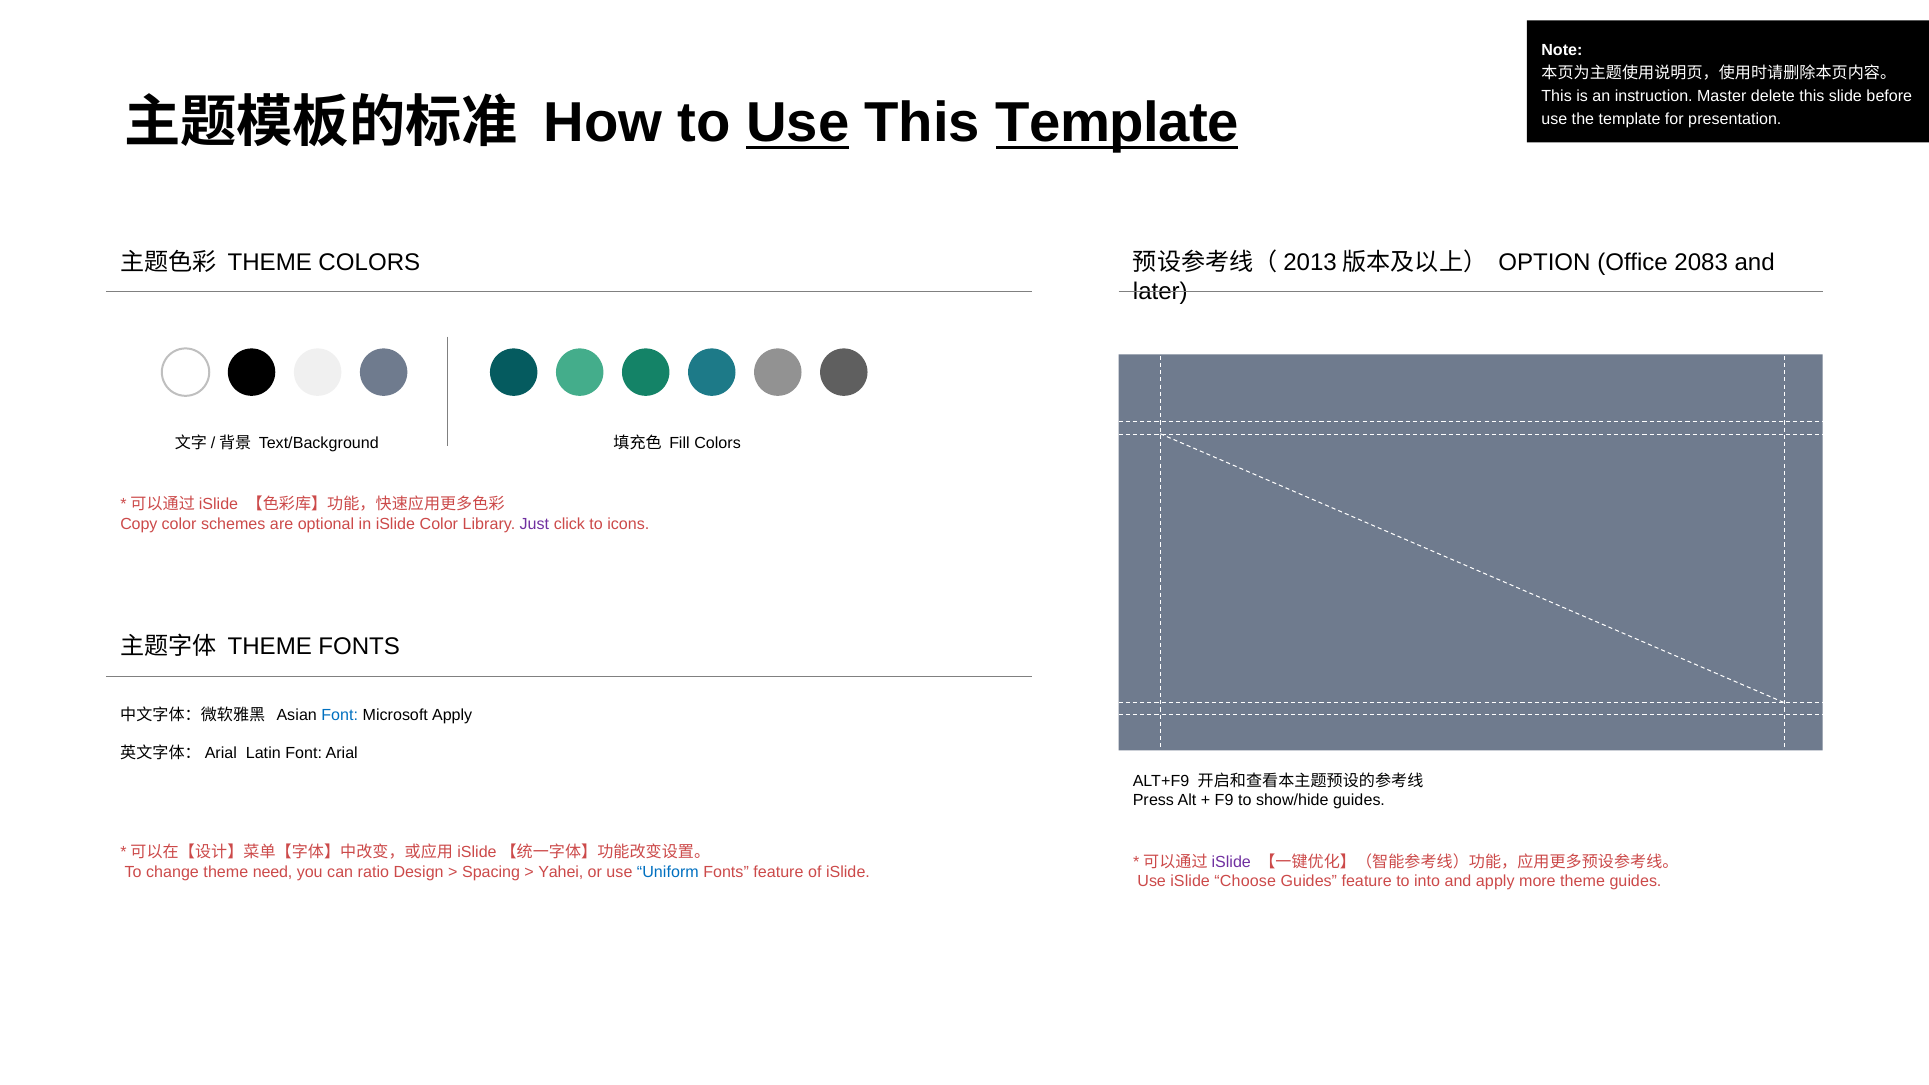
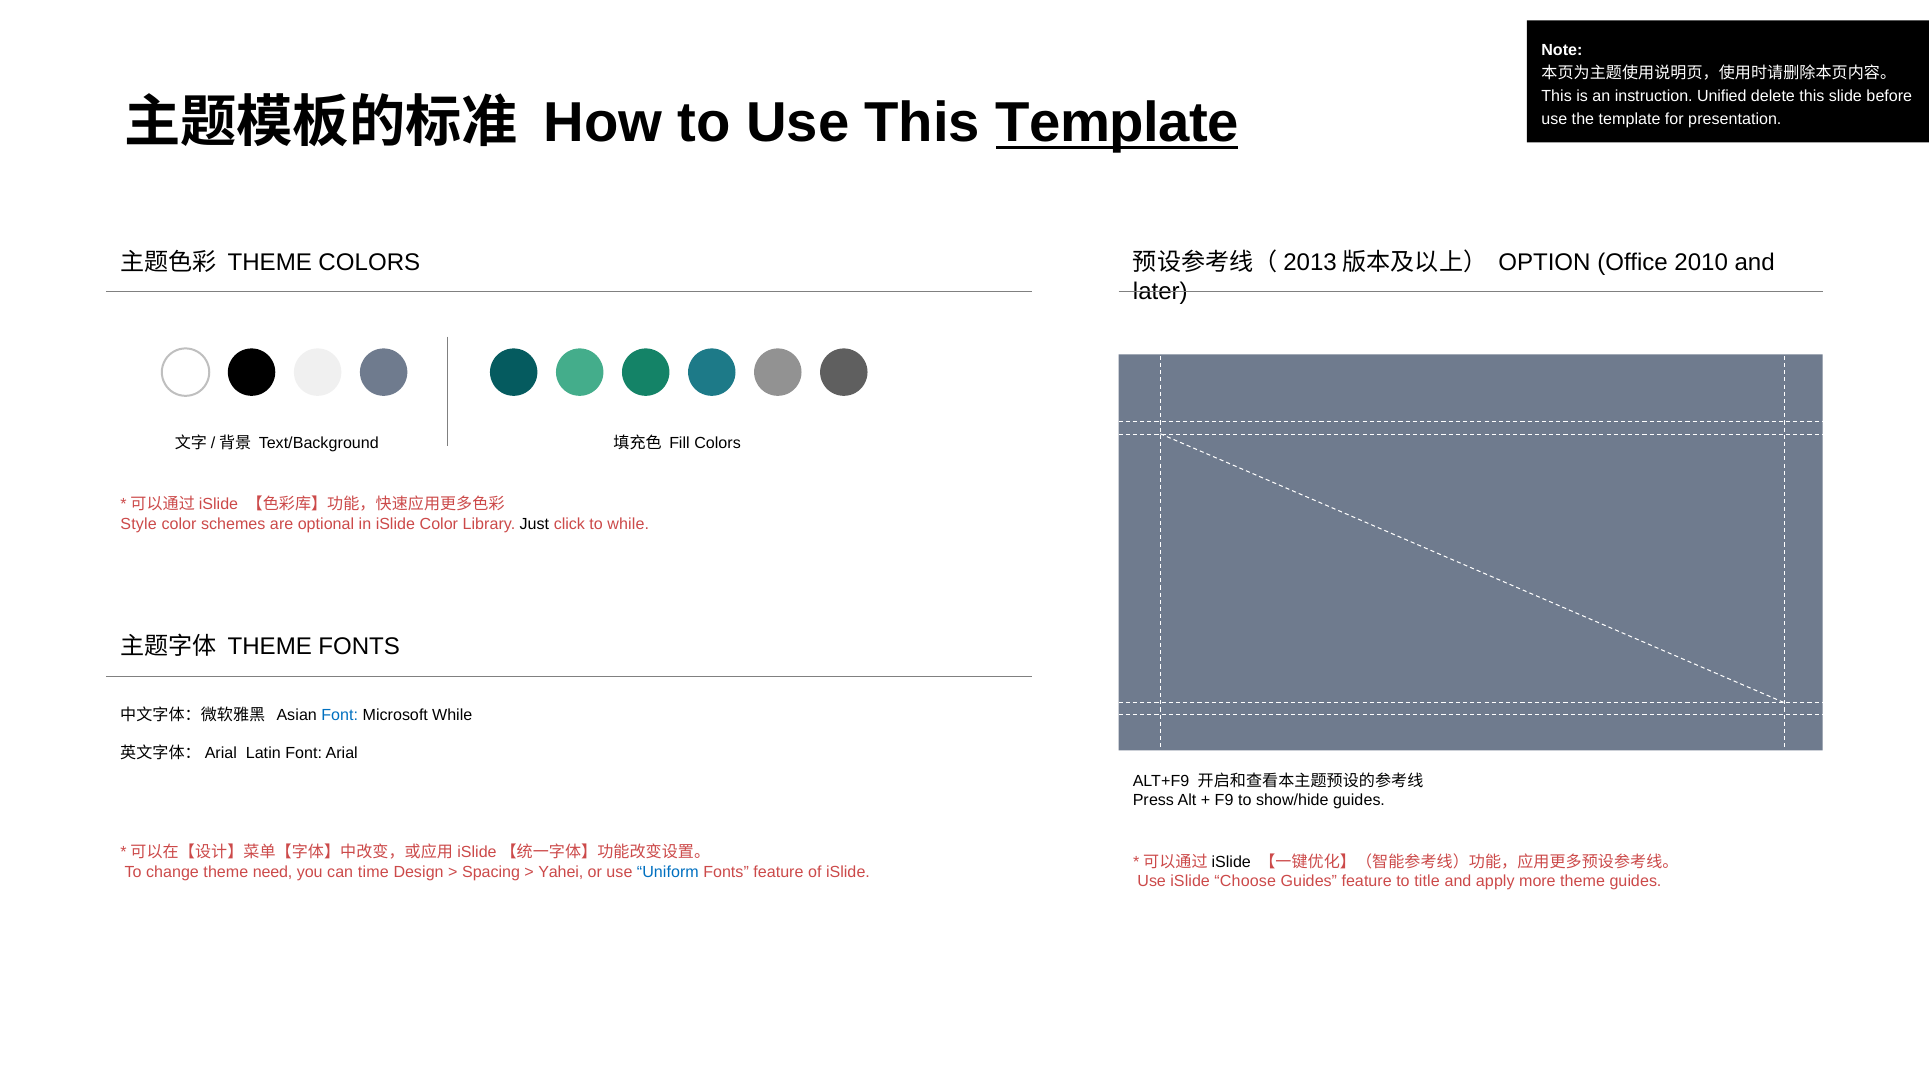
Master: Master -> Unified
Use at (798, 123) underline: present -> none
2083: 2083 -> 2010
Copy: Copy -> Style
Just colour: purple -> black
to icons: icons -> while
Microsoft Apply: Apply -> While
iSlide at (1231, 862) colour: purple -> black
ratio: ratio -> time
into: into -> title
